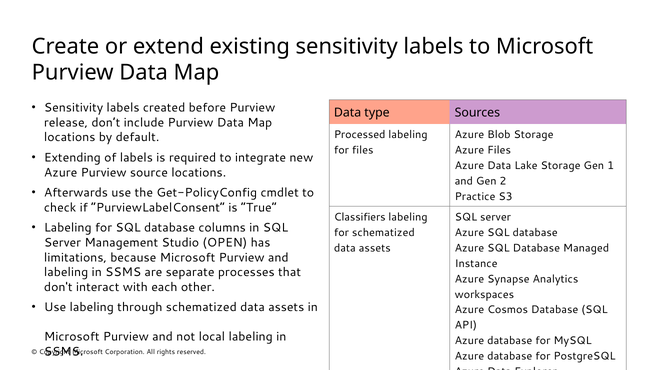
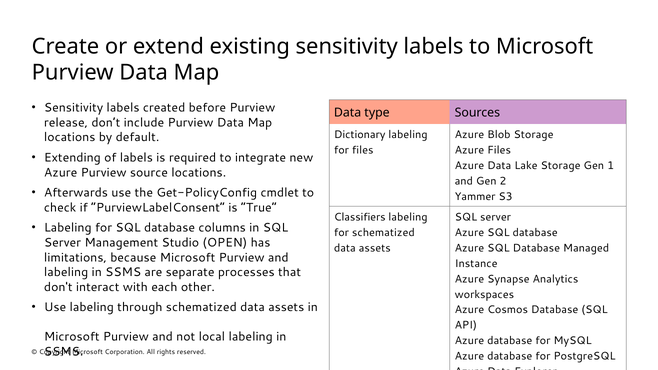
Processed: Processed -> Dictionary
Practice: Practice -> Yammer
